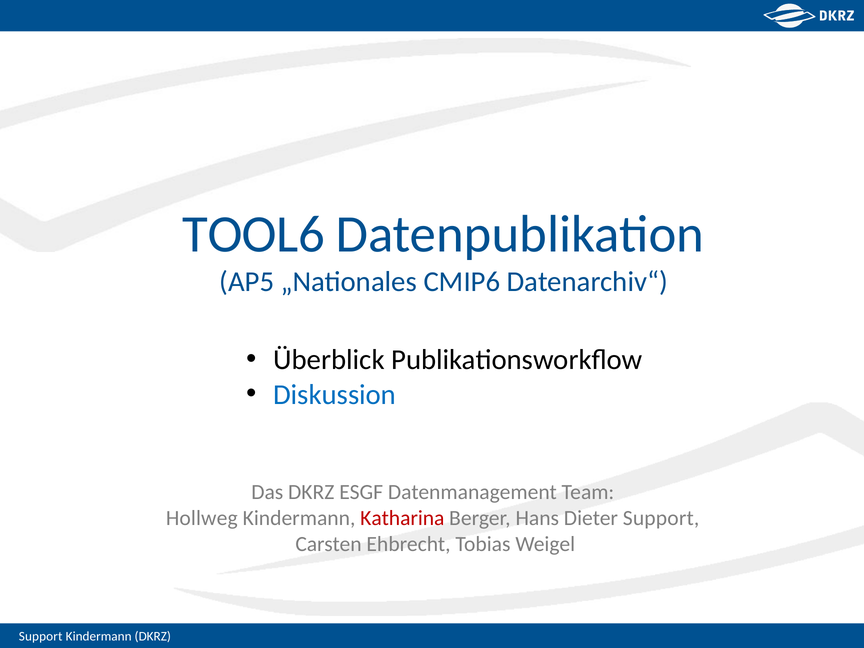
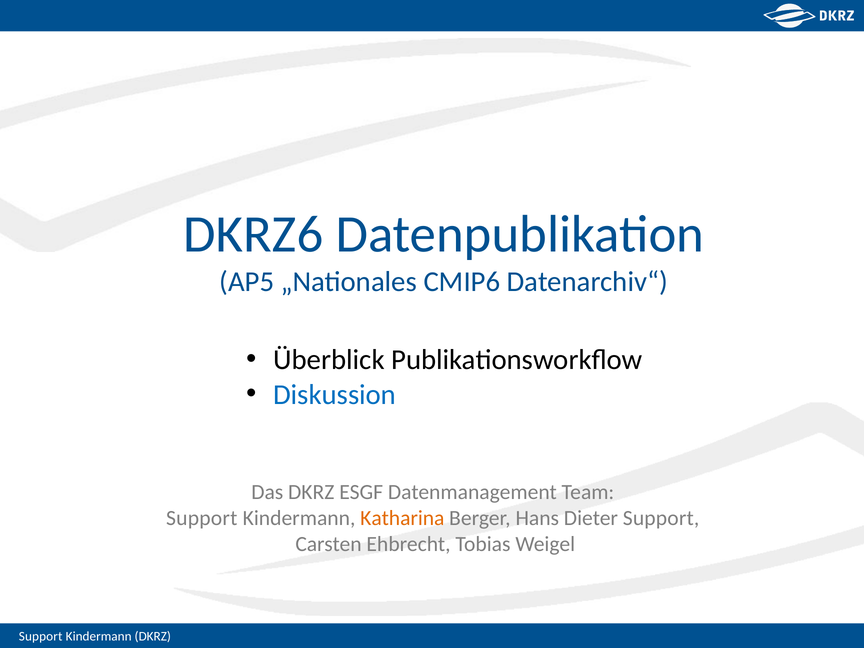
TOOL6: TOOL6 -> DKRZ6
Hollweg at (202, 518): Hollweg -> Support
Katharina colour: red -> orange
